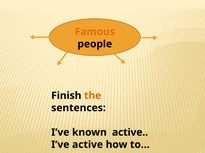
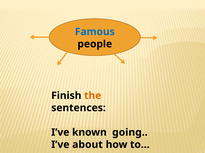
Famous colour: orange -> blue
known active: active -> going
I’ve active: active -> about
